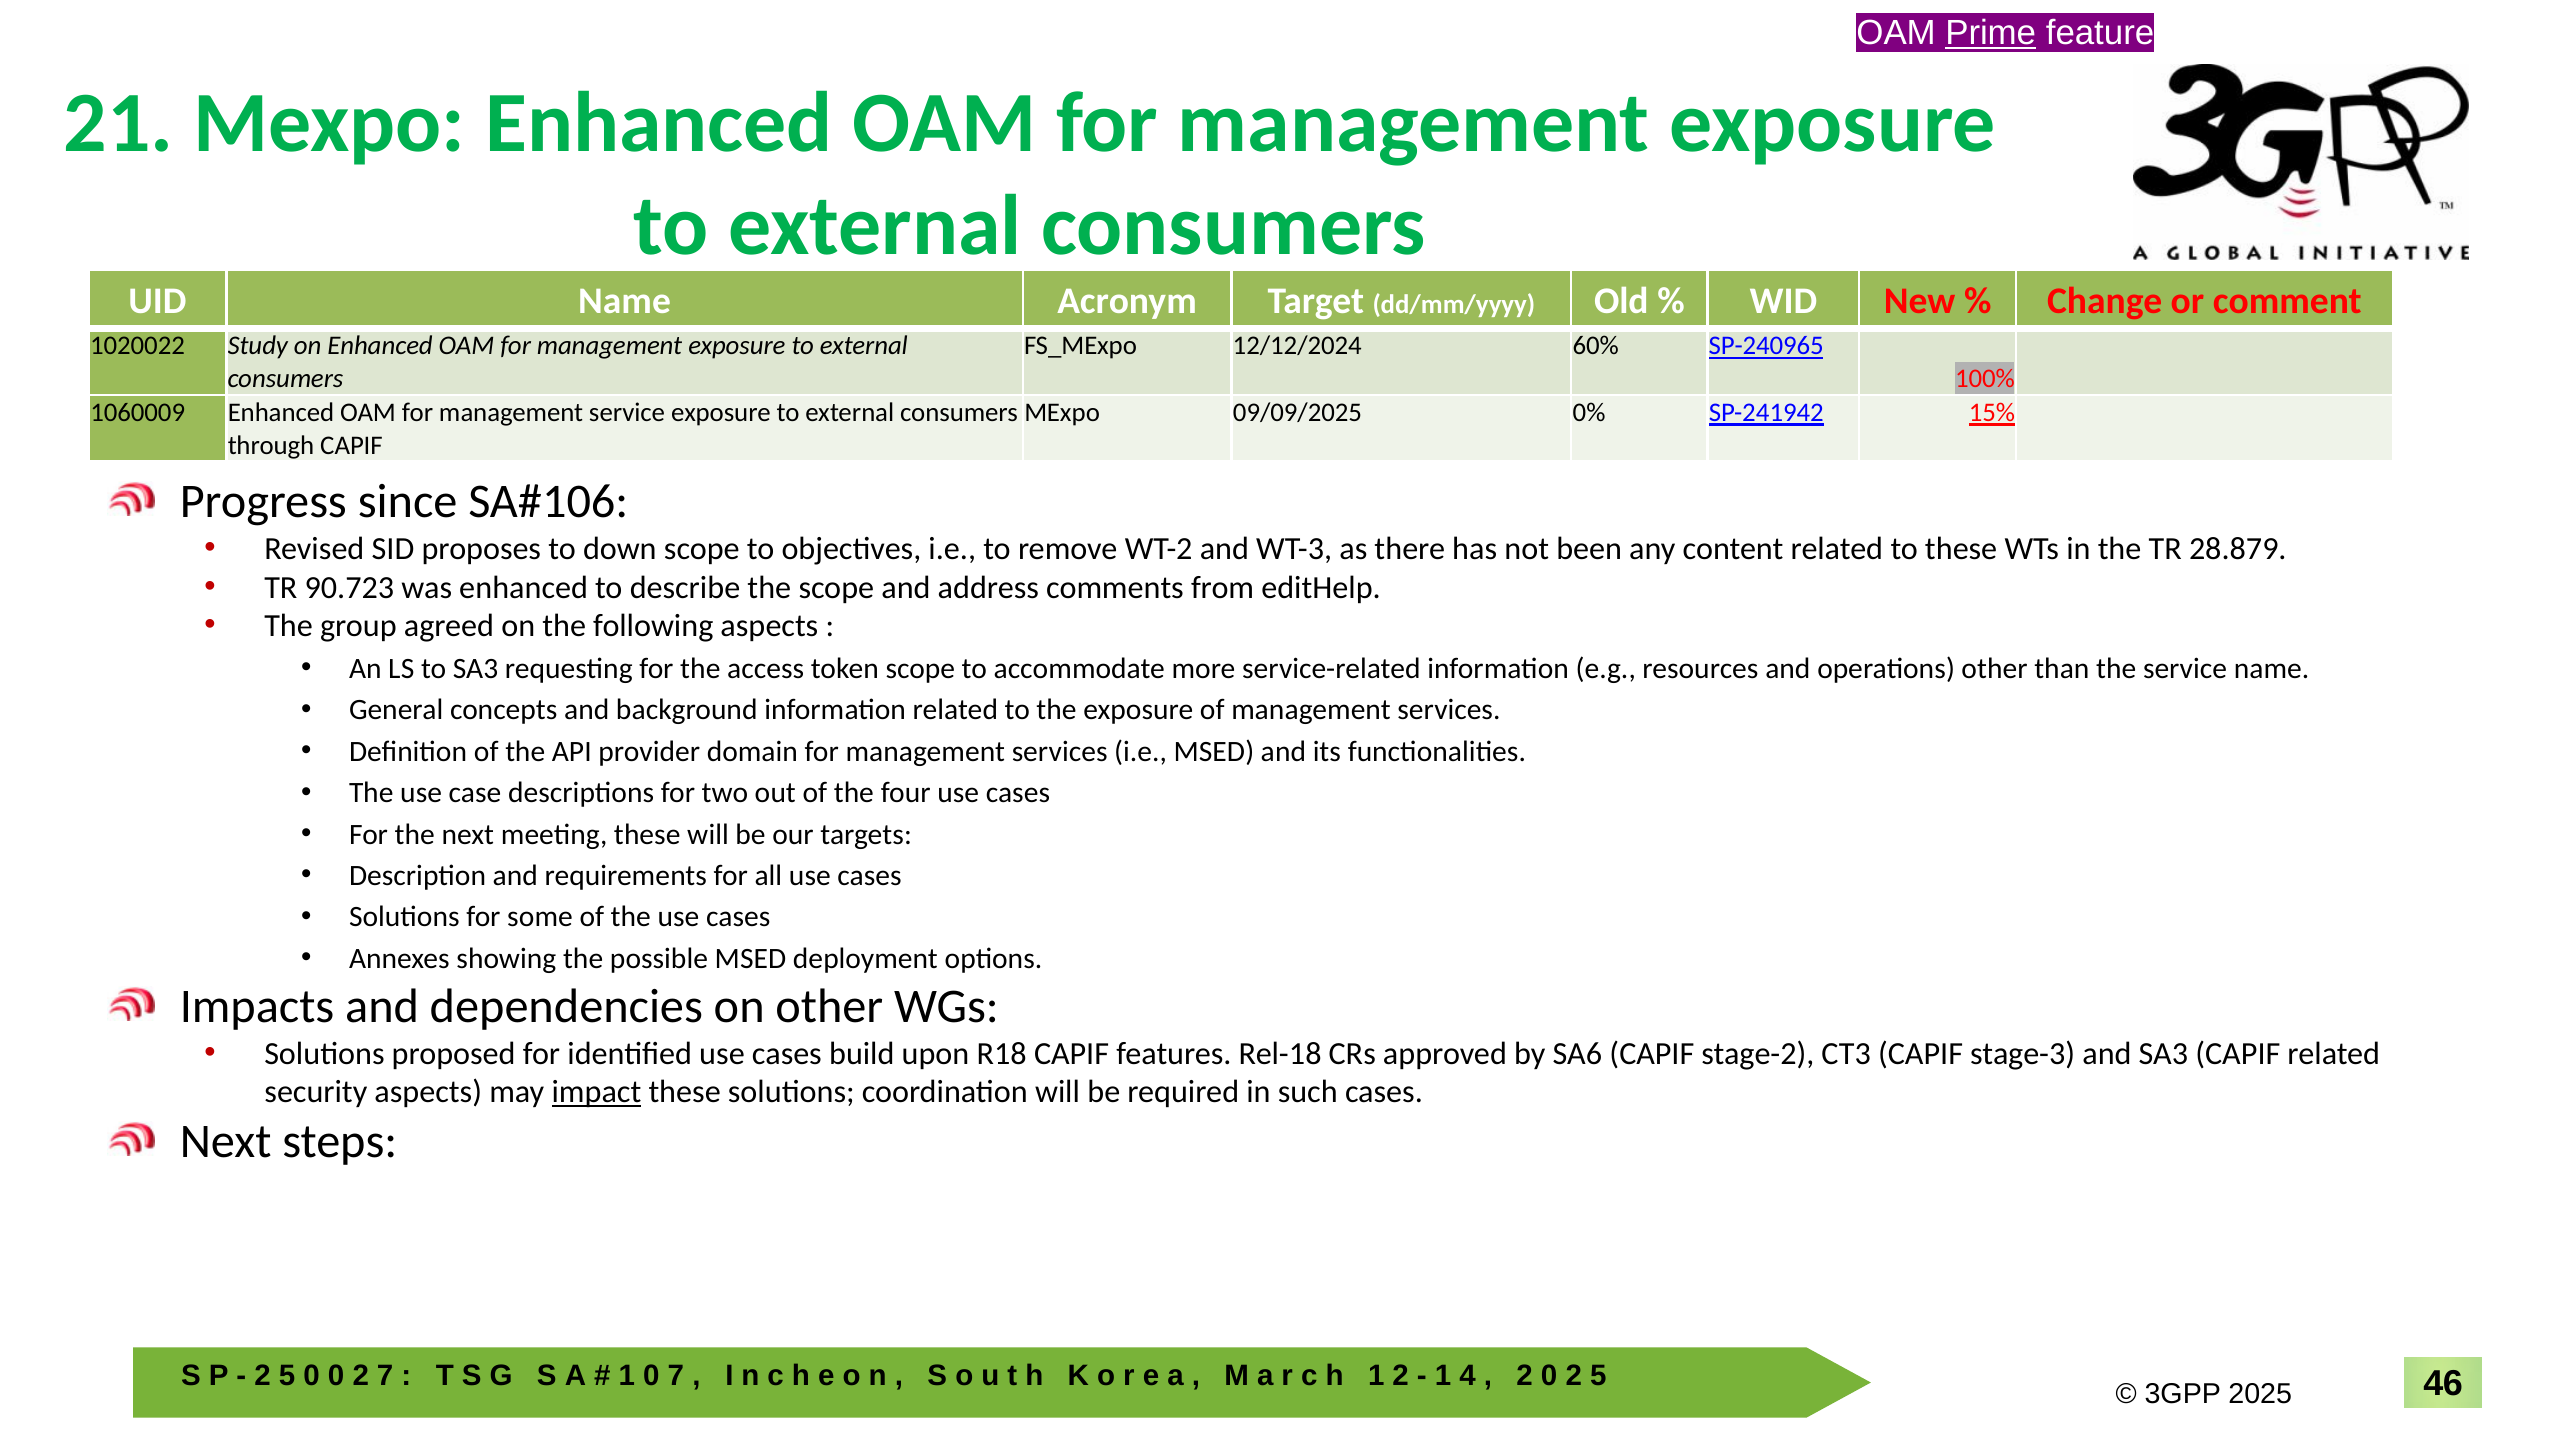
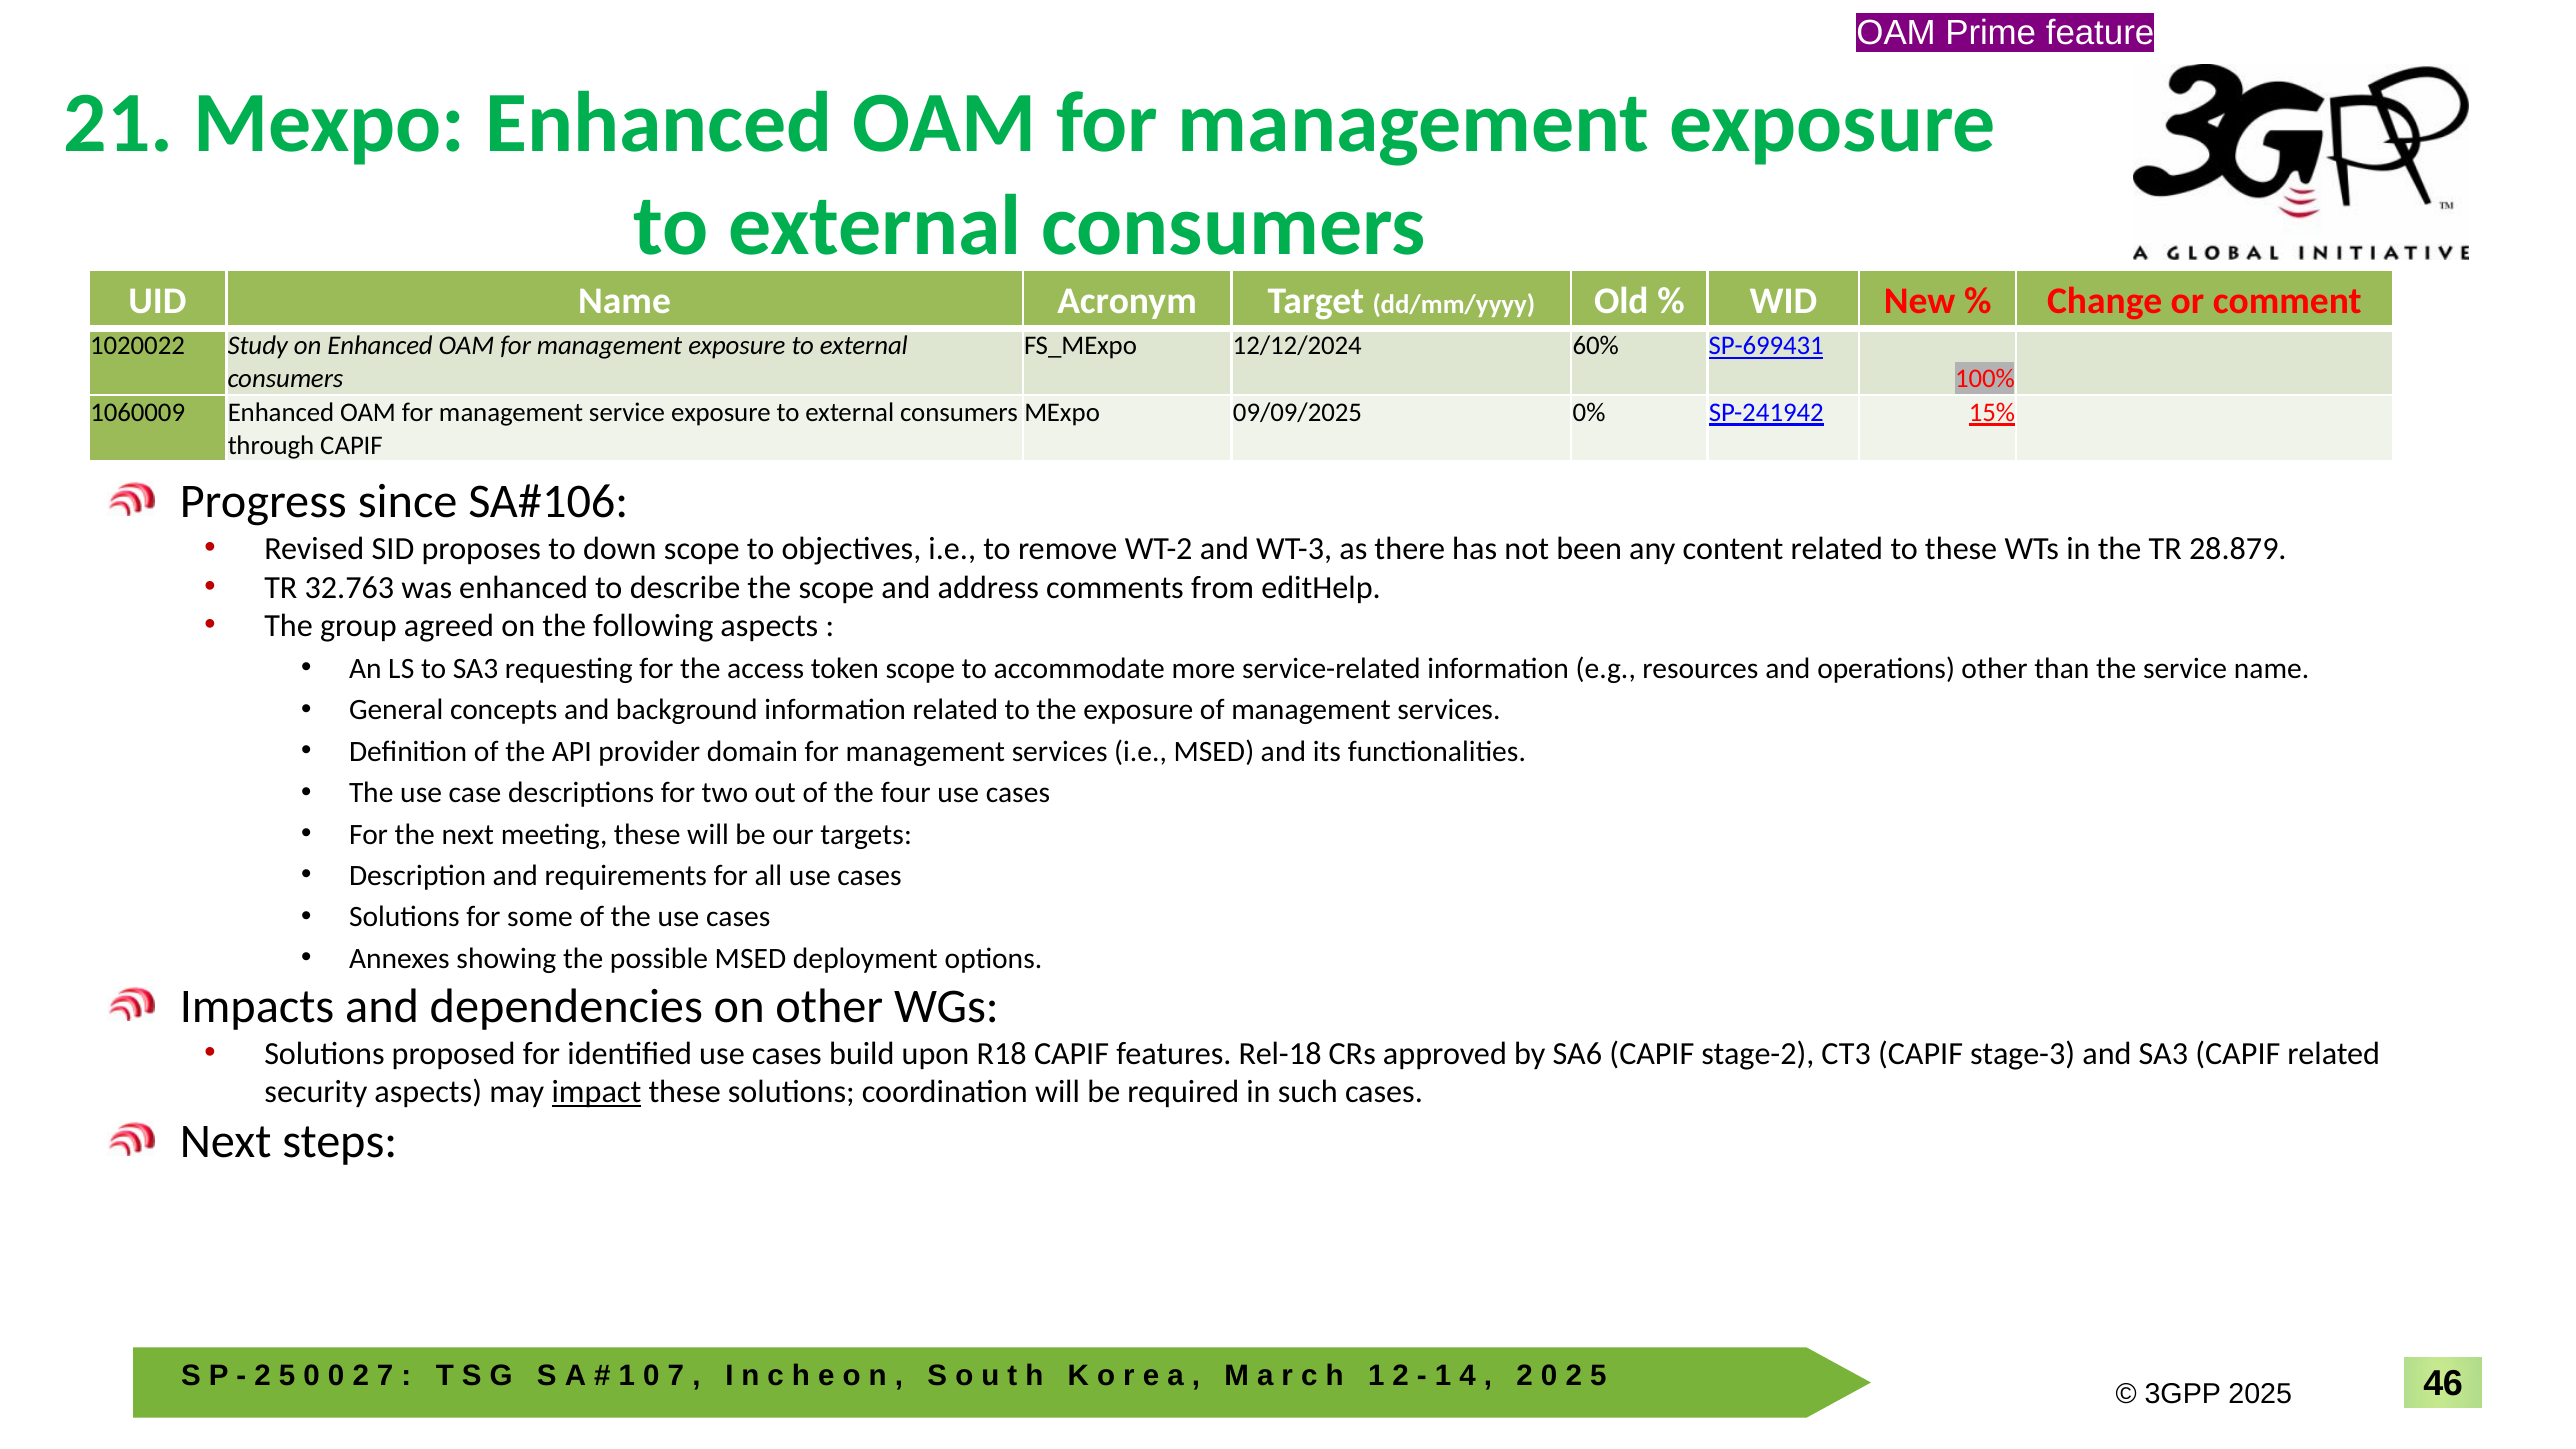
Prime underline: present -> none
SP-240965: SP-240965 -> SP-699431
90.723: 90.723 -> 32.763
